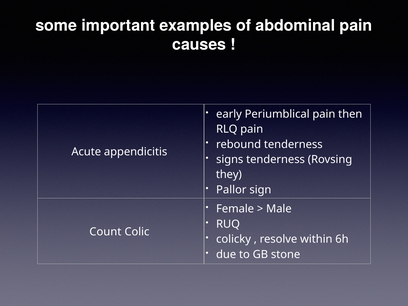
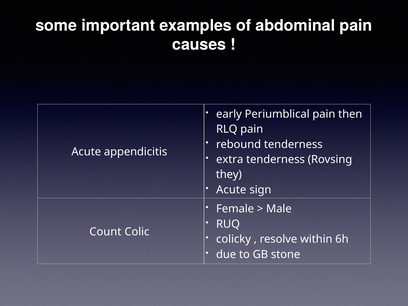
signs: signs -> extra
Pallor at (231, 190): Pallor -> Acute
